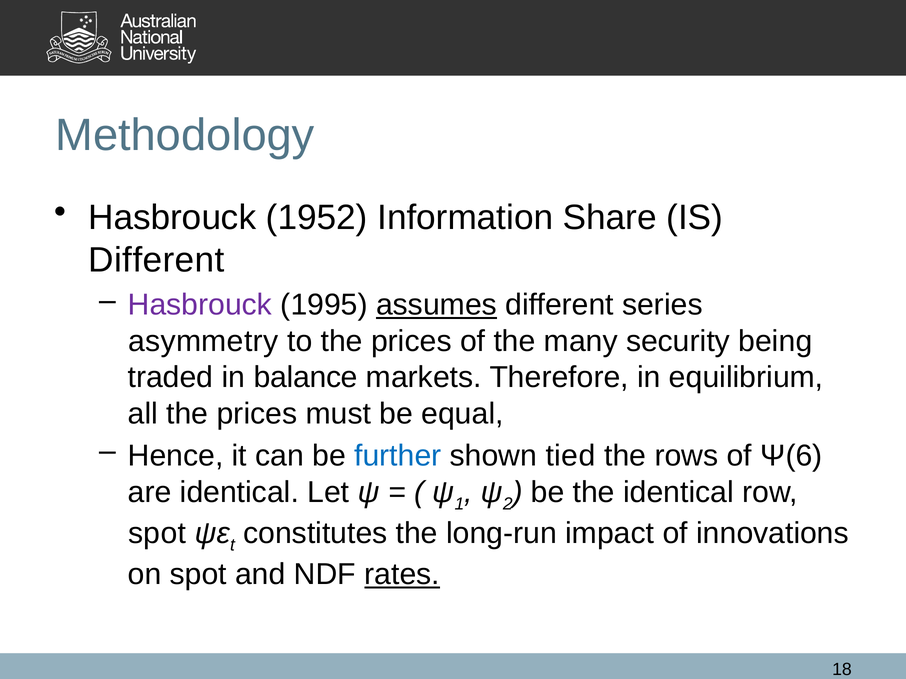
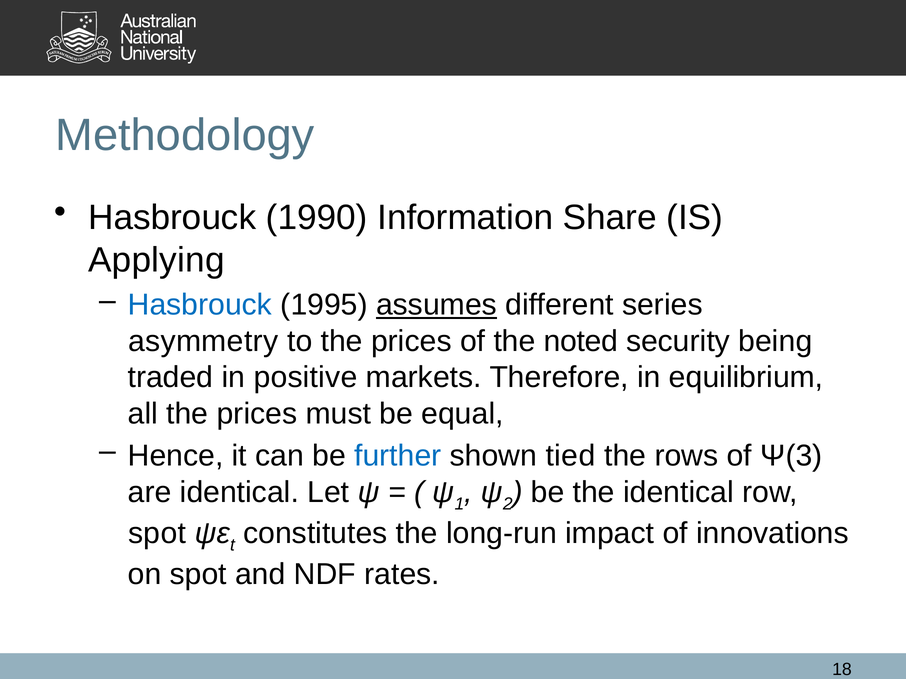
1952: 1952 -> 1990
Different at (156, 260): Different -> Applying
Hasbrouck at (200, 305) colour: purple -> blue
many: many -> noted
balance: balance -> positive
Ψ(6: Ψ(6 -> Ψ(3
rates underline: present -> none
